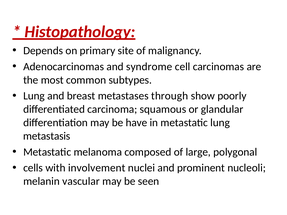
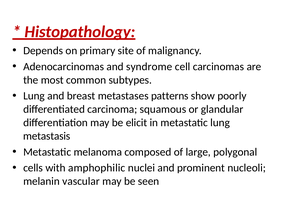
through: through -> patterns
have: have -> elicit
involvement: involvement -> amphophilic
